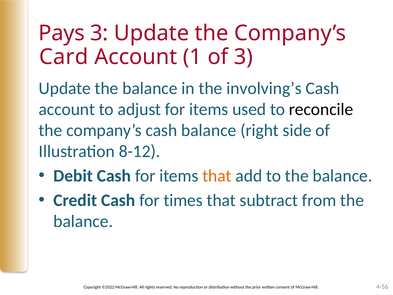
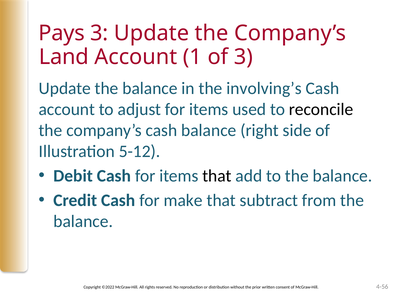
Card: Card -> Land
8-12: 8-12 -> 5-12
that at (217, 176) colour: orange -> black
times: times -> make
